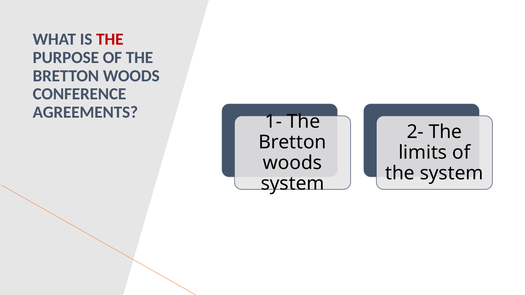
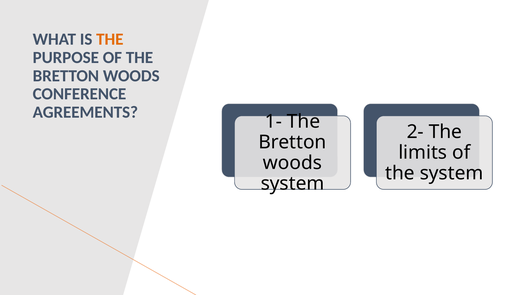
THE at (110, 39) colour: red -> orange
